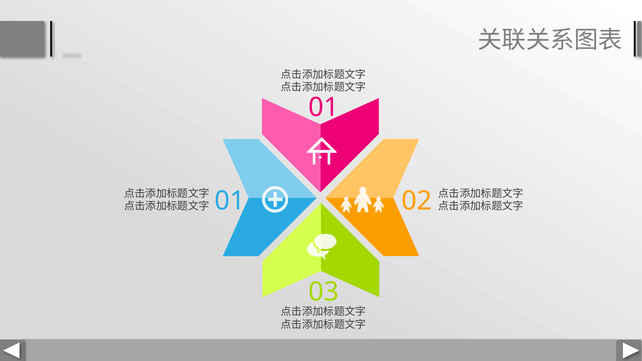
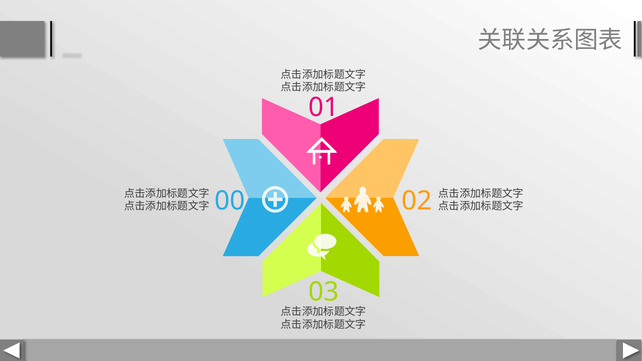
01 at (230, 201): 01 -> 00
